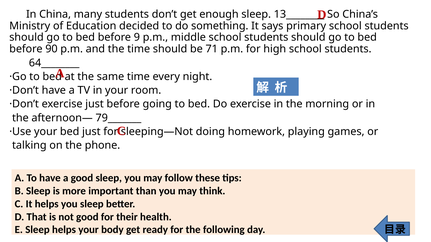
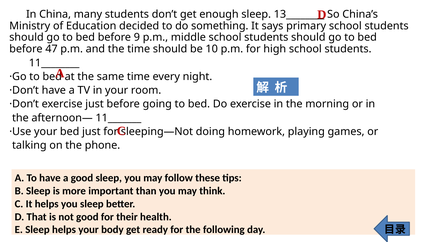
90: 90 -> 47
71: 71 -> 10
64________: 64________ -> 11________
79_______: 79_______ -> 11_______
